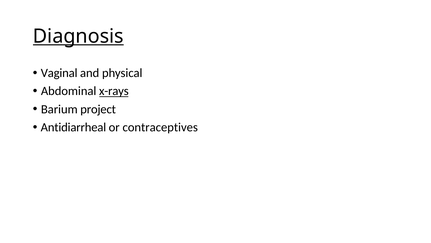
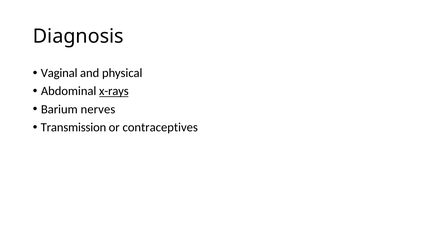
Diagnosis underline: present -> none
project: project -> nerves
Antidiarrheal: Antidiarrheal -> Transmission
